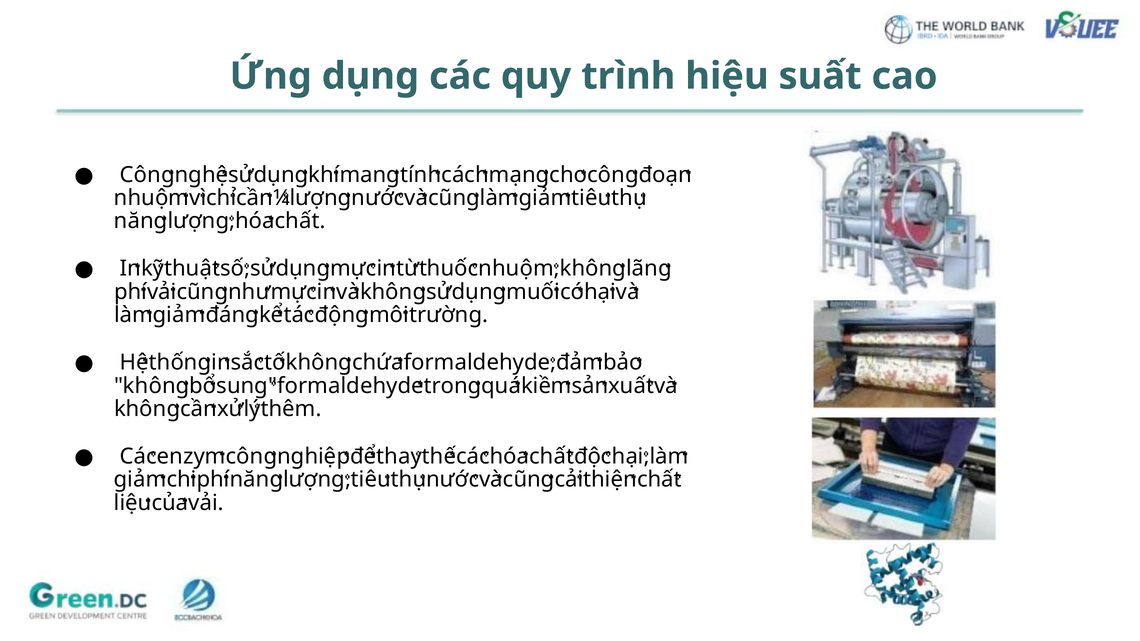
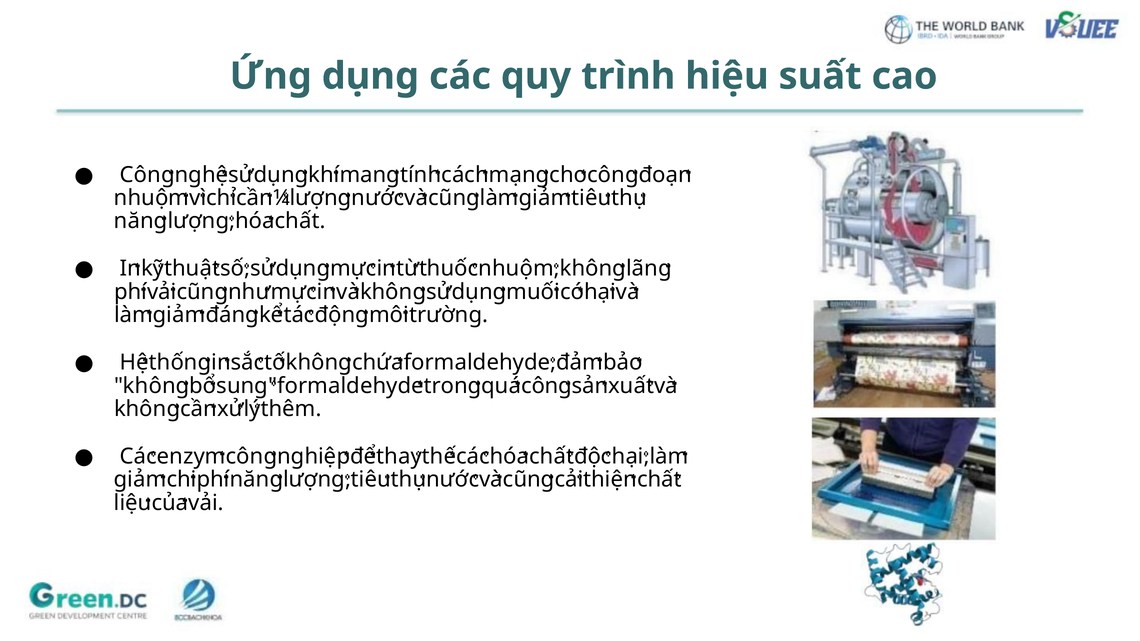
kiềm at (546, 386): kiềm -> công
